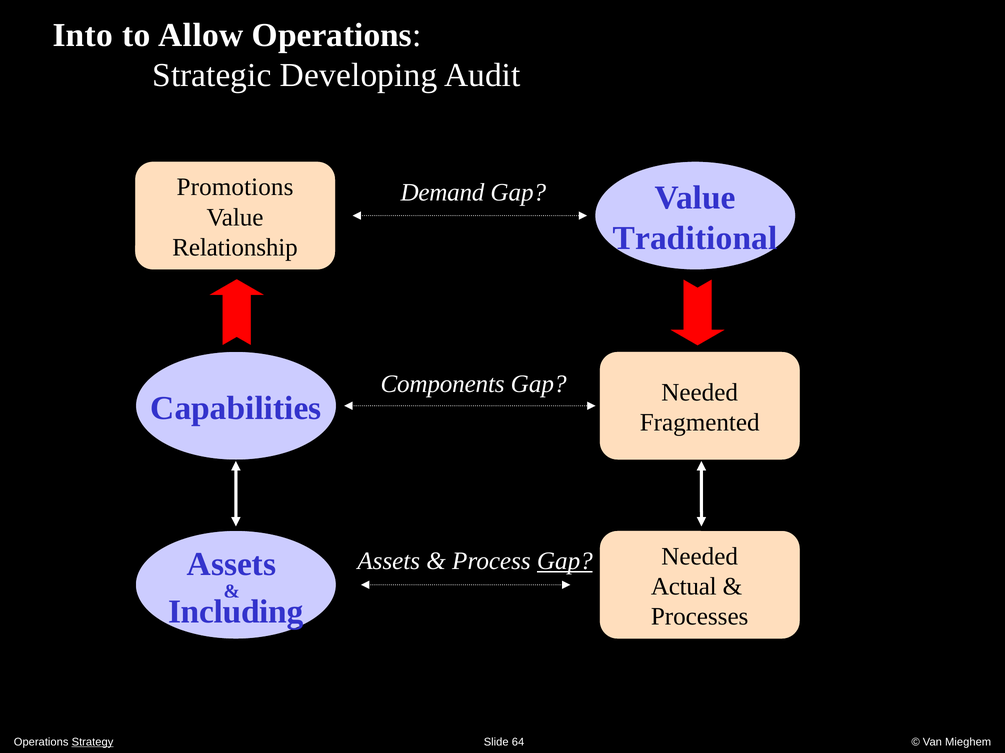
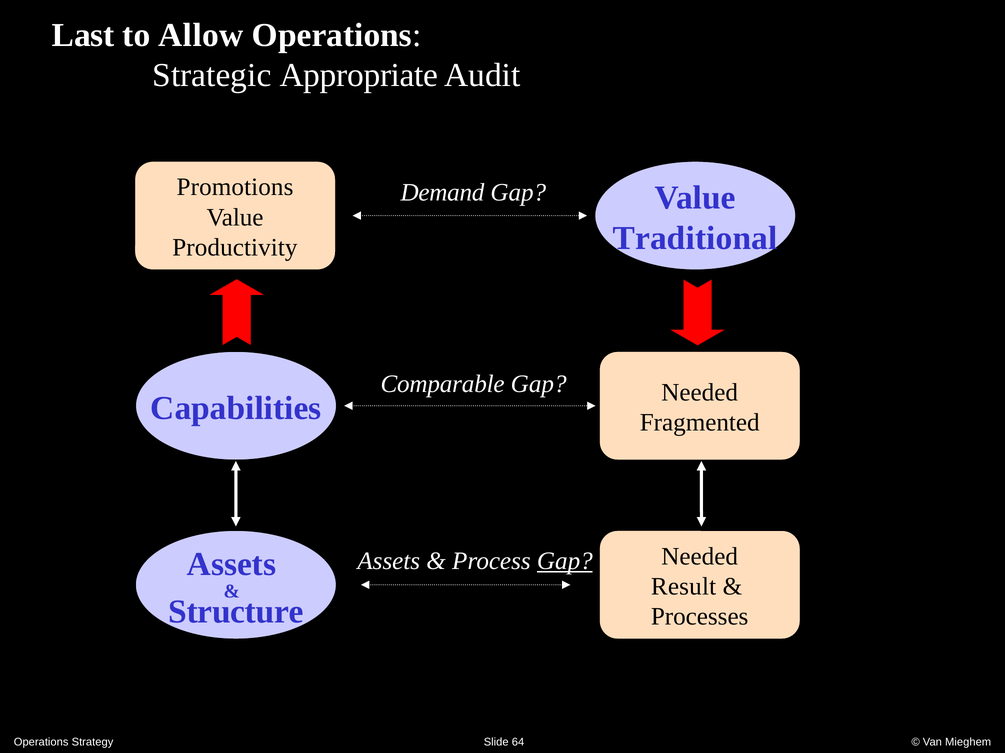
Into: Into -> Last
Developing: Developing -> Appropriate
Relationship: Relationship -> Productivity
Components: Components -> Comparable
Actual: Actual -> Result
Including: Including -> Structure
Strategy underline: present -> none
